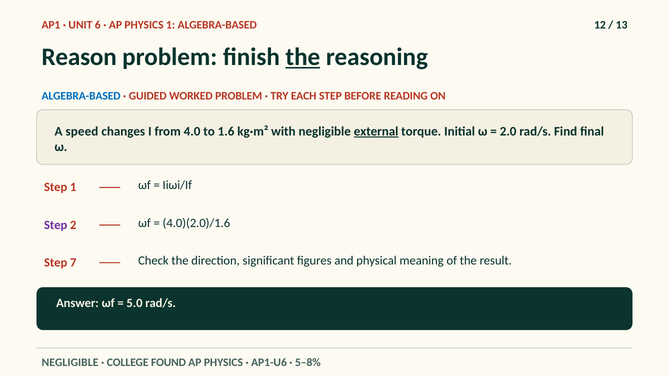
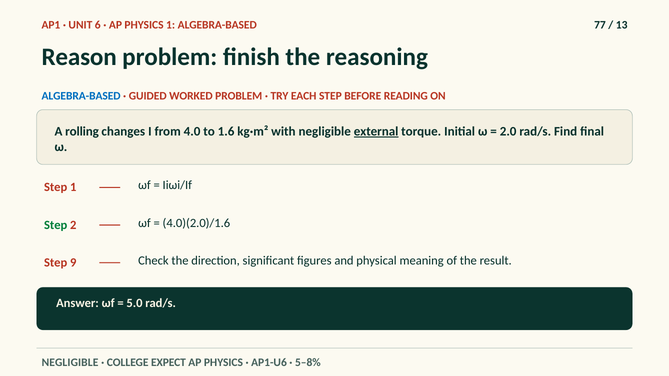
12: 12 -> 77
the at (303, 57) underline: present -> none
speed: speed -> rolling
Step at (56, 225) colour: purple -> green
7: 7 -> 9
FOUND: FOUND -> EXPECT
